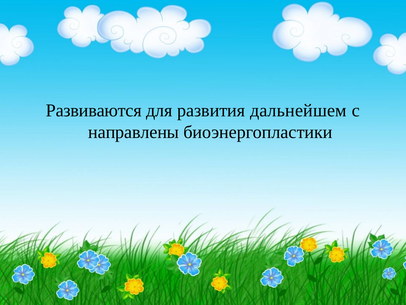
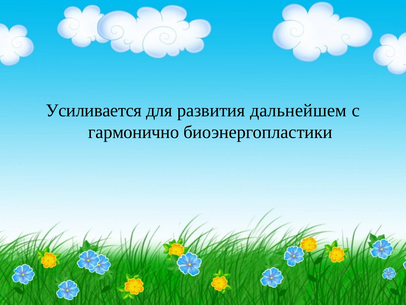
Развиваются: Развиваются -> Усиливается
направлены: направлены -> гармонично
